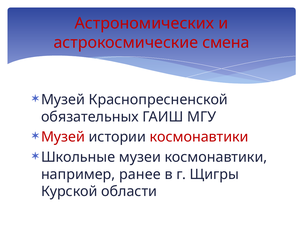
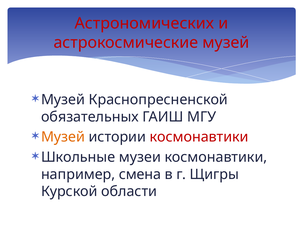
астрокосмические смена: смена -> музей
Музей at (63, 137) colour: red -> orange
ранее: ранее -> смена
